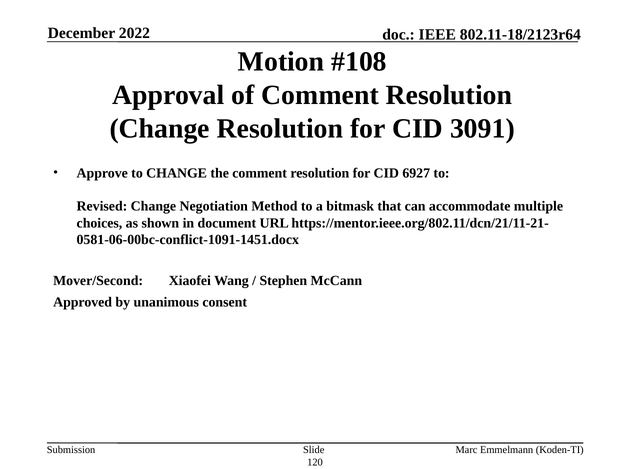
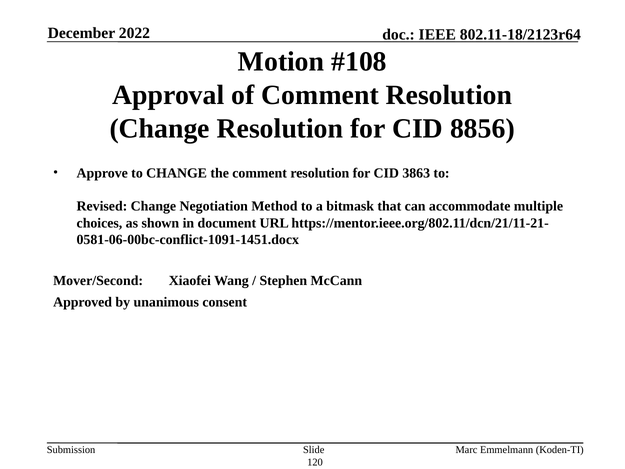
3091: 3091 -> 8856
6927: 6927 -> 3863
